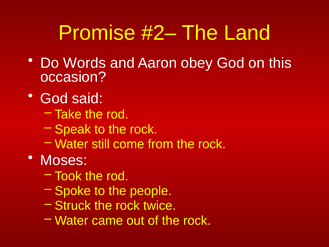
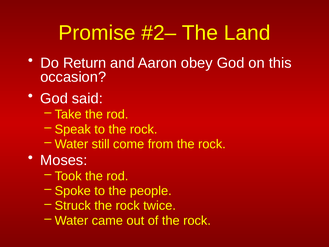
Words: Words -> Return
